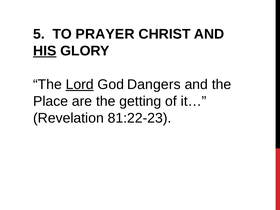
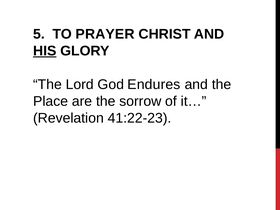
Lord underline: present -> none
Dangers: Dangers -> Endures
getting: getting -> sorrow
81:22-23: 81:22-23 -> 41:22-23
